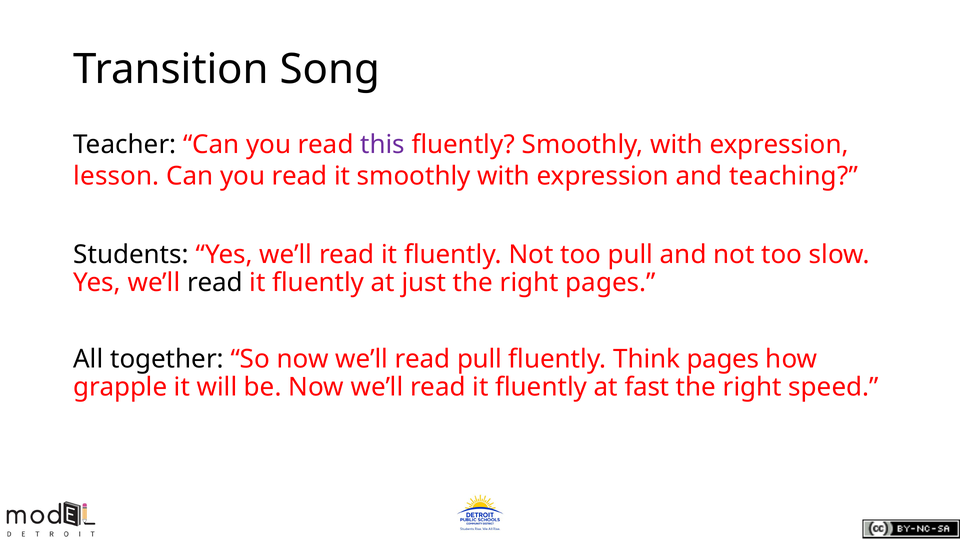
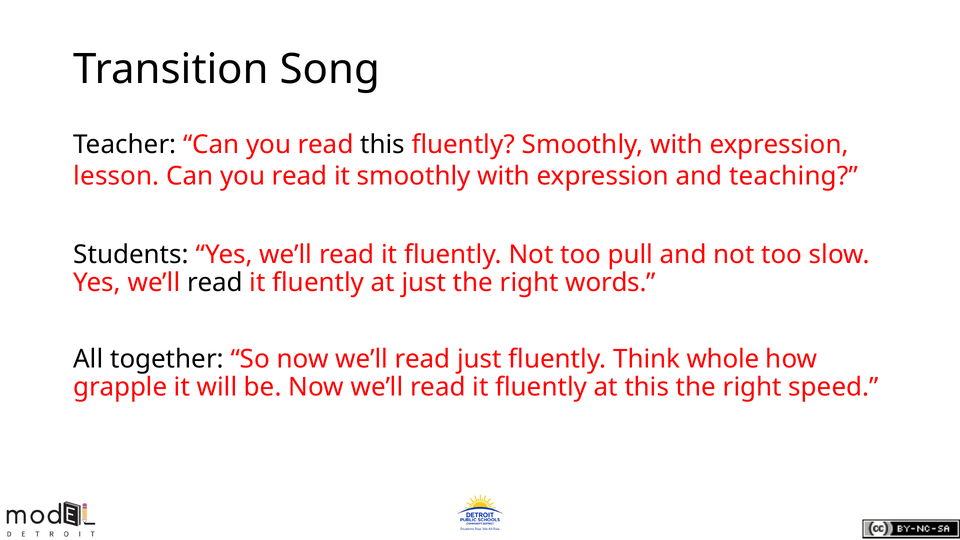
this at (383, 145) colour: purple -> black
right pages: pages -> words
read pull: pull -> just
Think pages: pages -> whole
at fast: fast -> this
